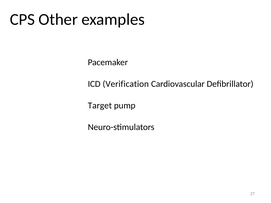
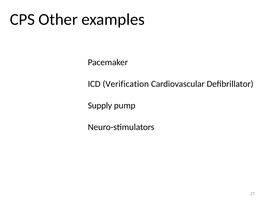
Target: Target -> Supply
